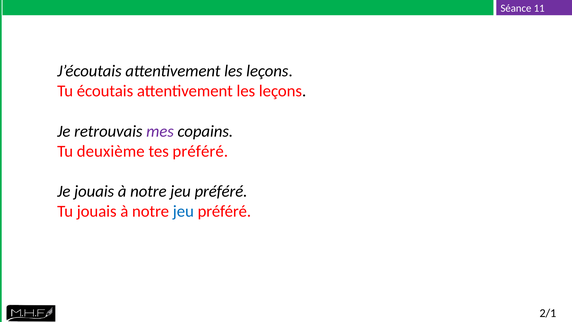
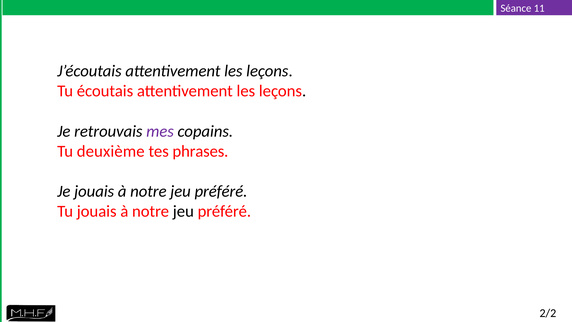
tes préféré: préféré -> phrases
jeu at (183, 211) colour: blue -> black
2/1: 2/1 -> 2/2
